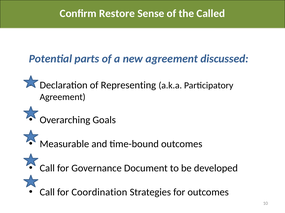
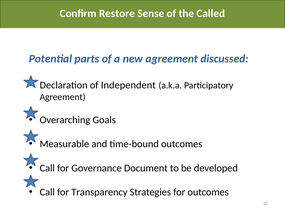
Representing: Representing -> Independent
Coordination: Coordination -> Transparency
